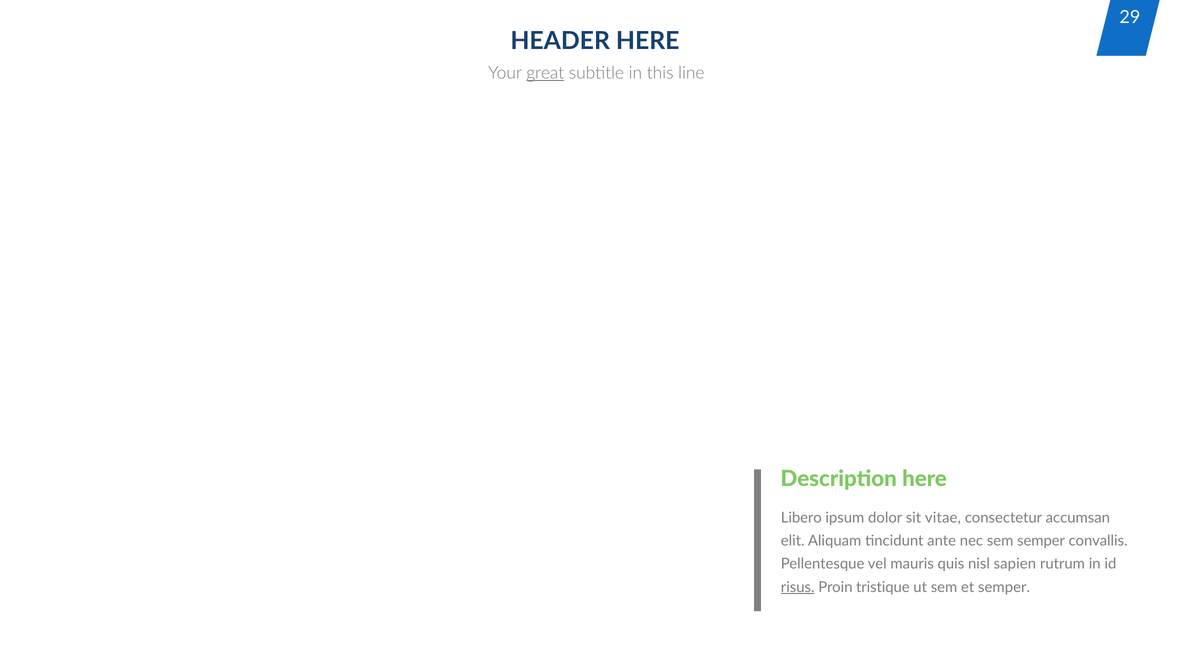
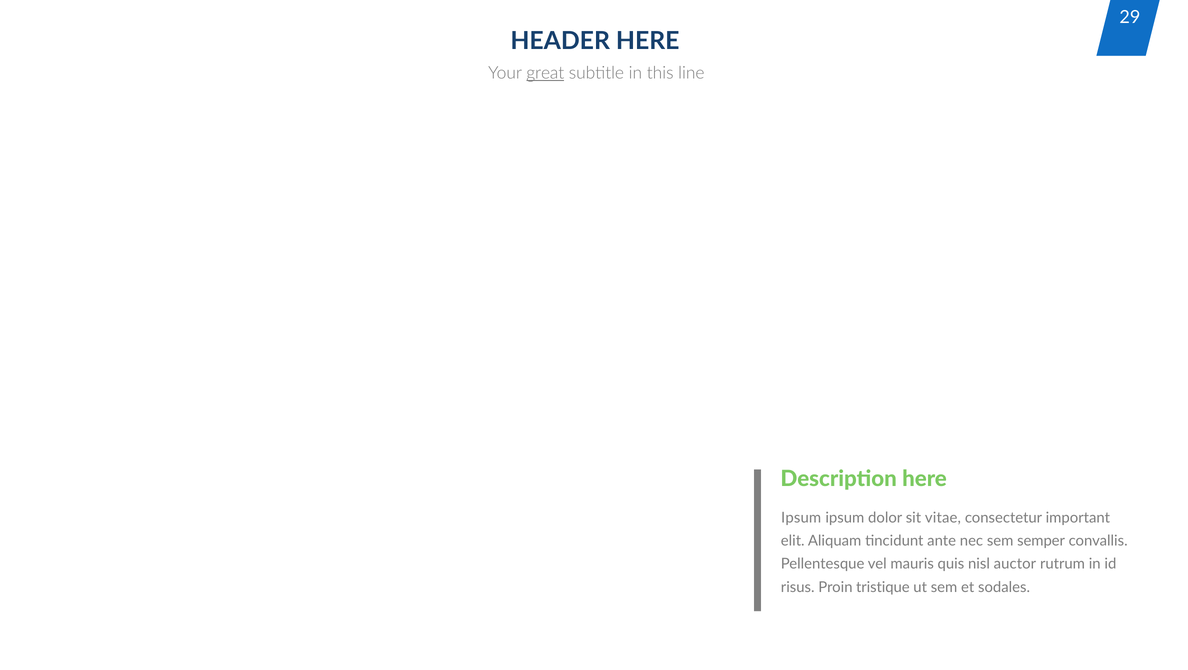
Libero at (801, 518): Libero -> Ipsum
accumsan: accumsan -> important
sapien: sapien -> auctor
risus underline: present -> none
et semper: semper -> sodales
